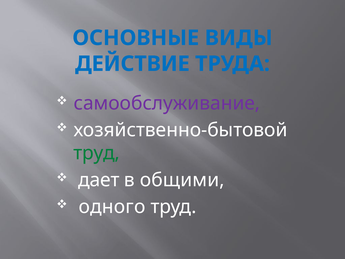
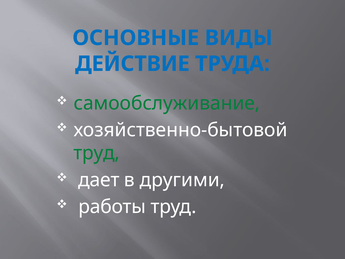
самообслуживание colour: purple -> green
общими: общими -> другими
одного: одного -> работы
